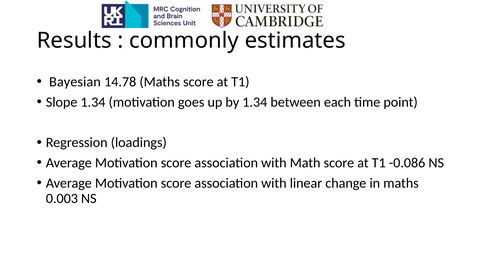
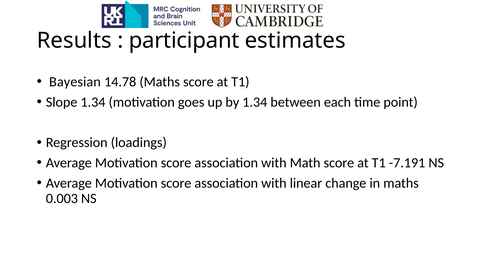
commonly: commonly -> participant
-0.086: -0.086 -> -7.191
